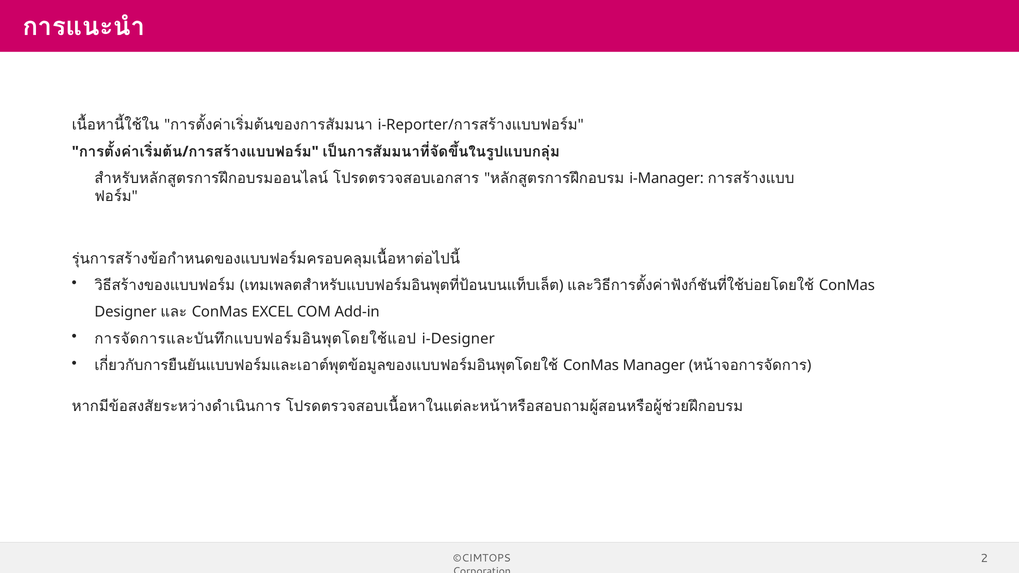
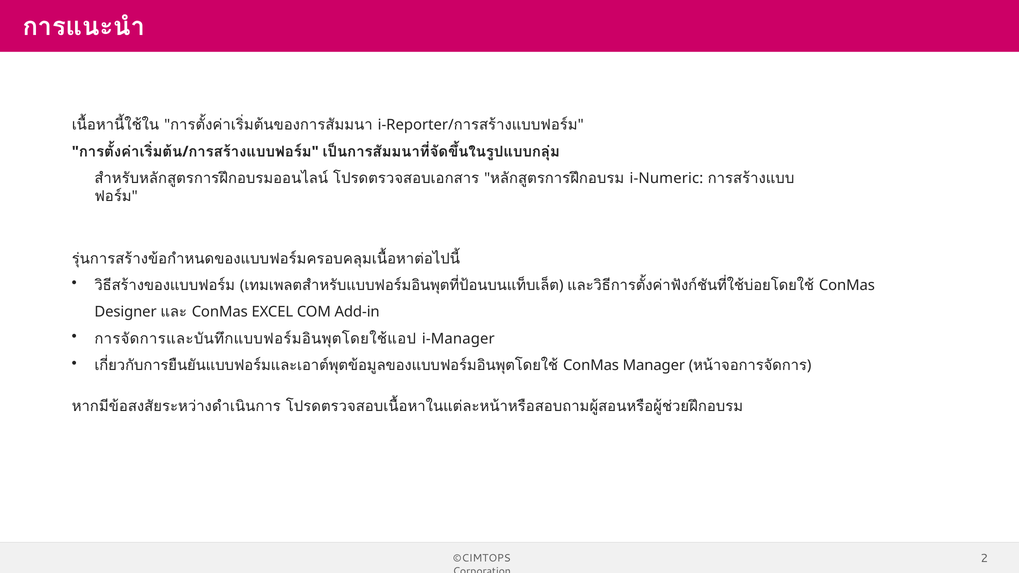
i-Manager: i-Manager -> i-Numeric
i-Designer: i-Designer -> i-Manager
